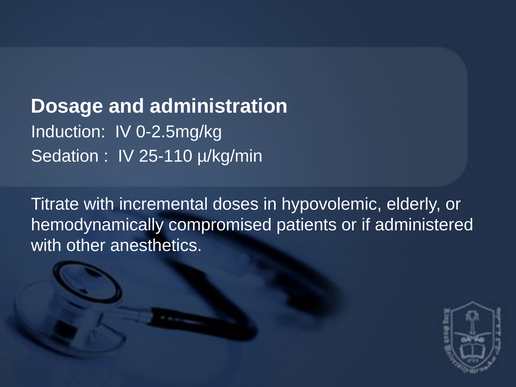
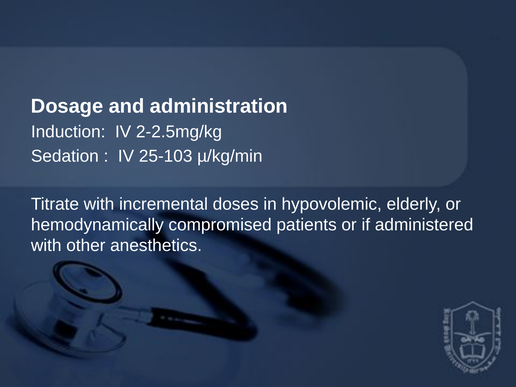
0-2.5mg/kg: 0-2.5mg/kg -> 2-2.5mg/kg
25-110: 25-110 -> 25-103
